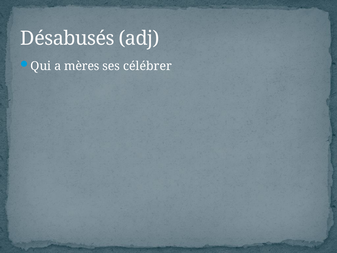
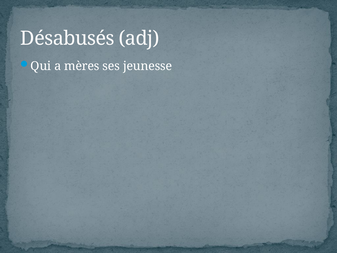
célébrer: célébrer -> jeunesse
